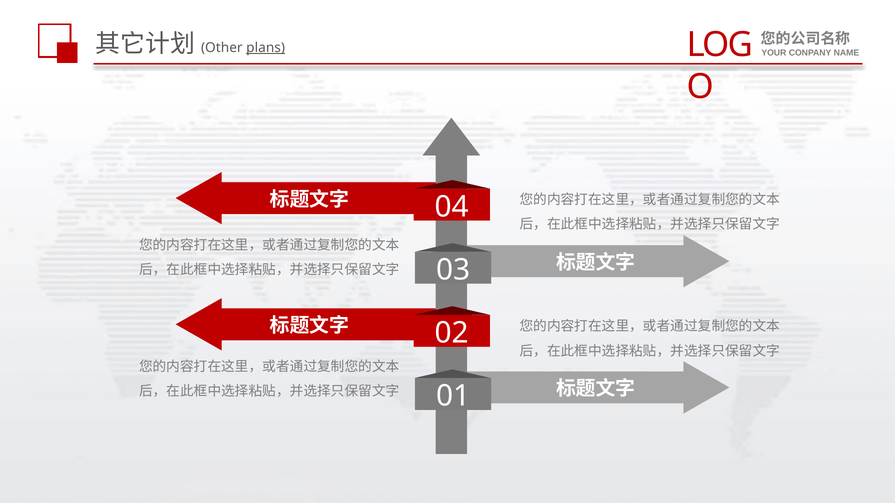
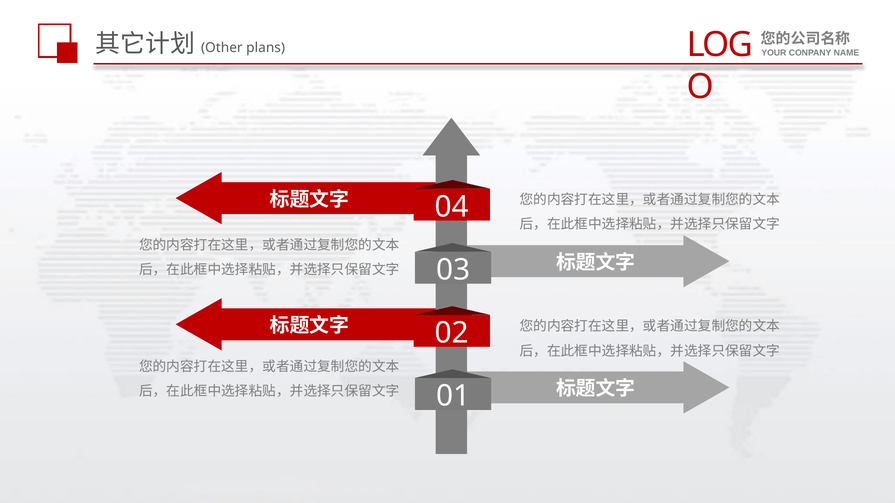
plans underline: present -> none
